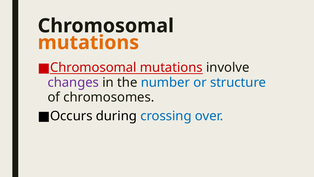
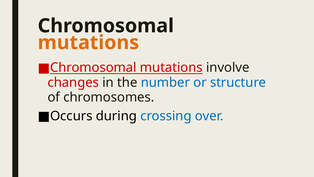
changes colour: purple -> red
